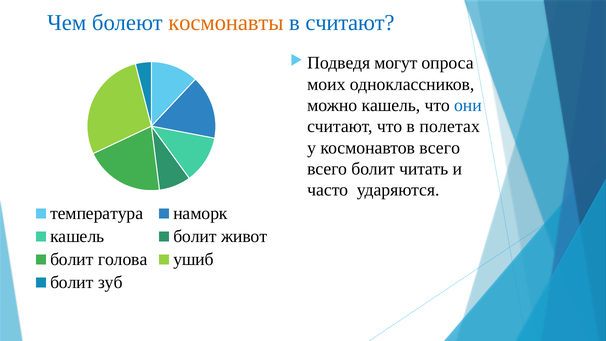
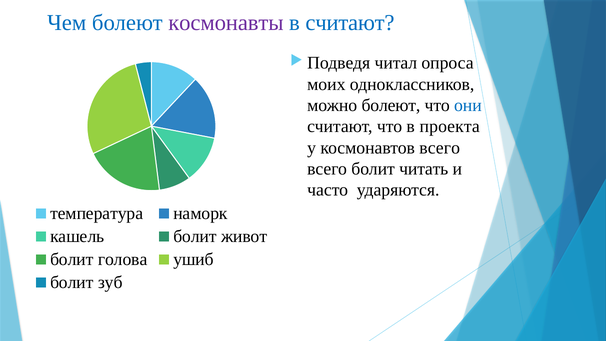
космонавты colour: orange -> purple
могут: могут -> читал
можно кашель: кашель -> болеют
полетах: полетах -> проекта
